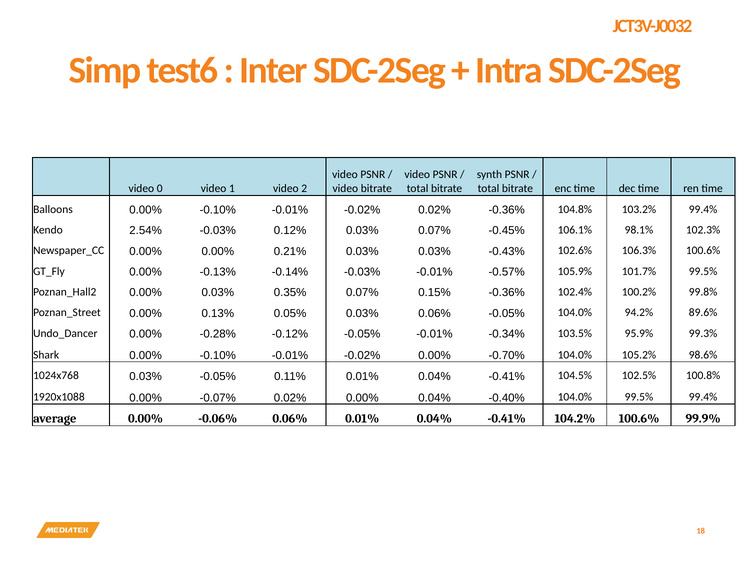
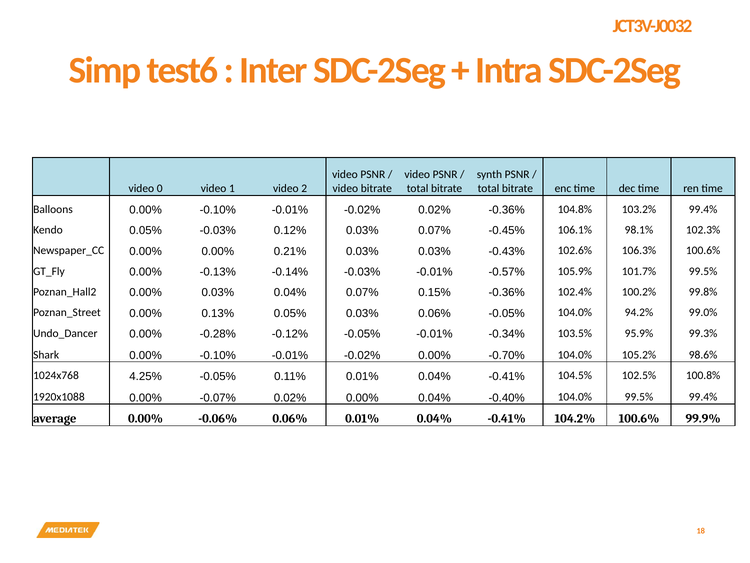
Kendo 2.54%: 2.54% -> 0.05%
0.03% 0.35%: 0.35% -> 0.04%
89.6%: 89.6% -> 99.0%
1024x768 0.03%: 0.03% -> 4.25%
